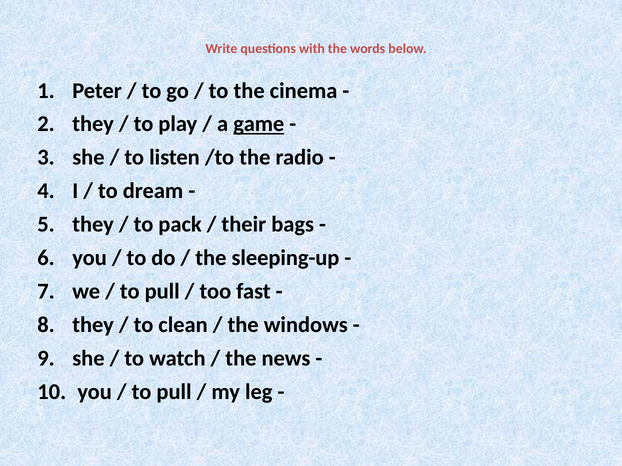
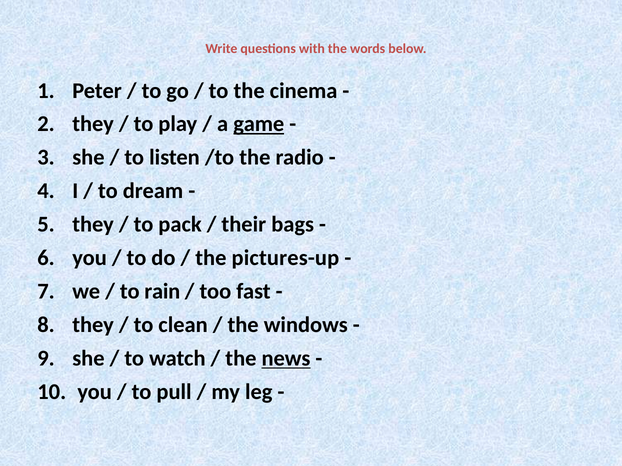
sleeping-up: sleeping-up -> pictures-up
pull at (162, 292): pull -> rain
news underline: none -> present
